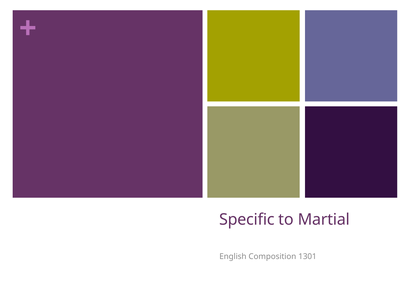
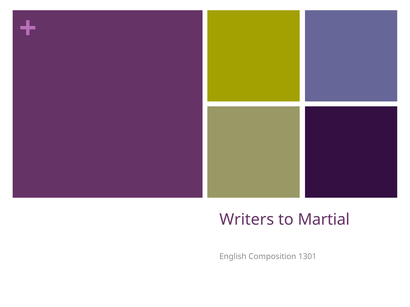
Specific: Specific -> Writers
